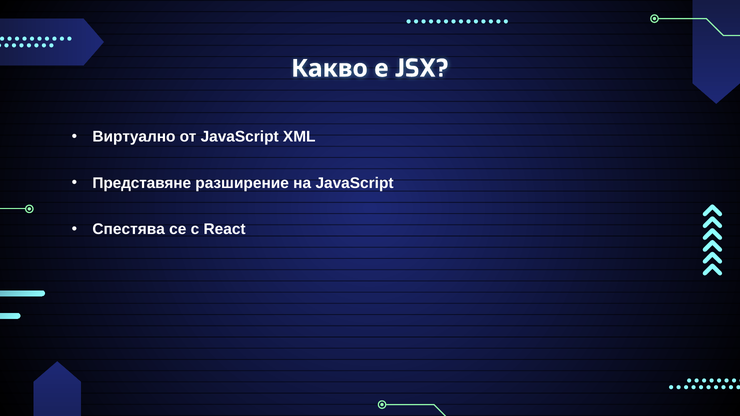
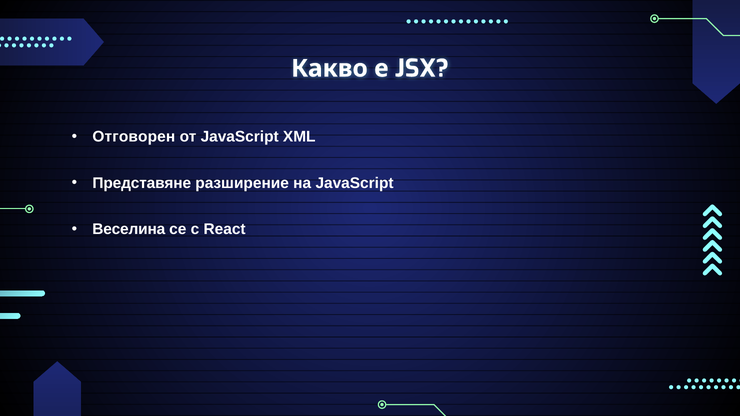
Виртуално: Виртуално -> Отговорен
Спестява: Спестява -> Веселина
